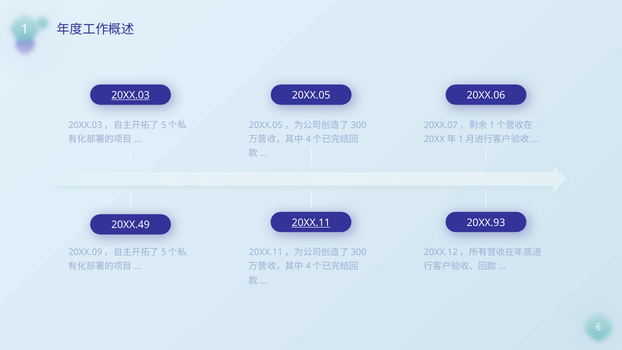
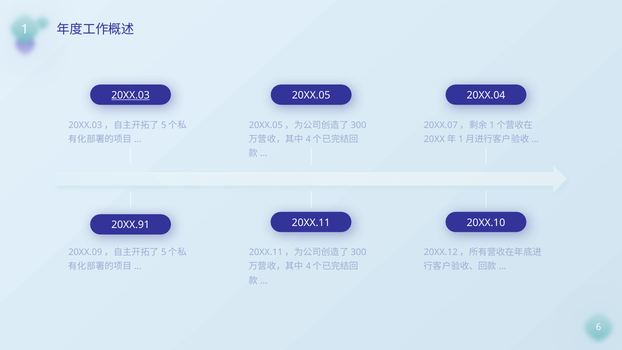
20XX.06: 20XX.06 -> 20XX.04
20XX.11 underline: present -> none
20XX.93: 20XX.93 -> 20XX.10
20XX.49: 20XX.49 -> 20XX.91
